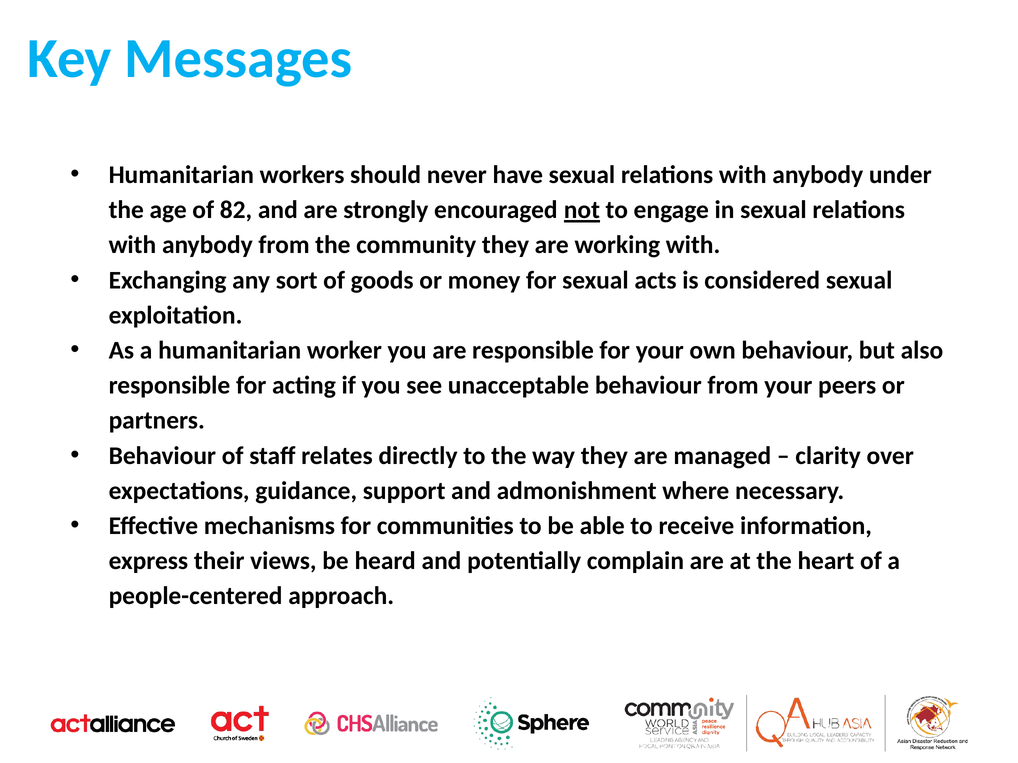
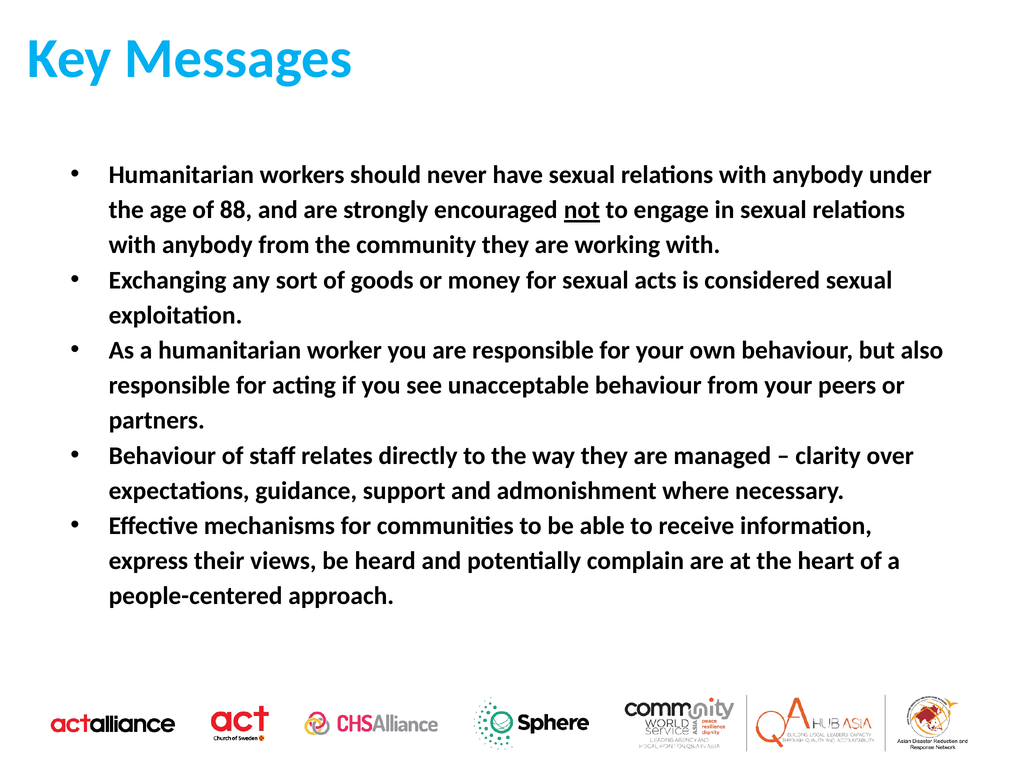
82: 82 -> 88
